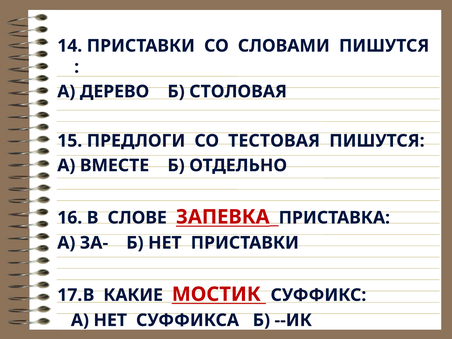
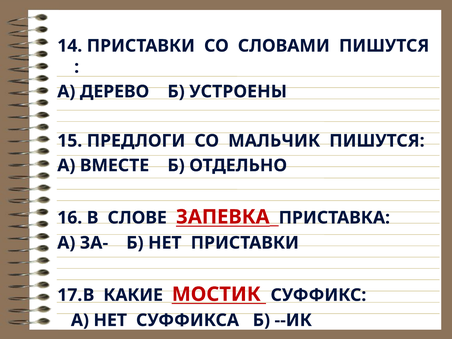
СТОЛОВАЯ: СТОЛОВАЯ -> УСТРОЕНЫ
ТЕСТОВАЯ: ТЕСТОВАЯ -> МАЛЬЧИК
